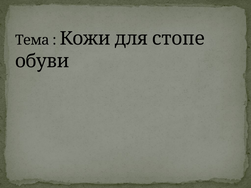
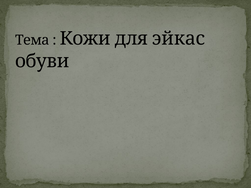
стопе: стопе -> эйкас
